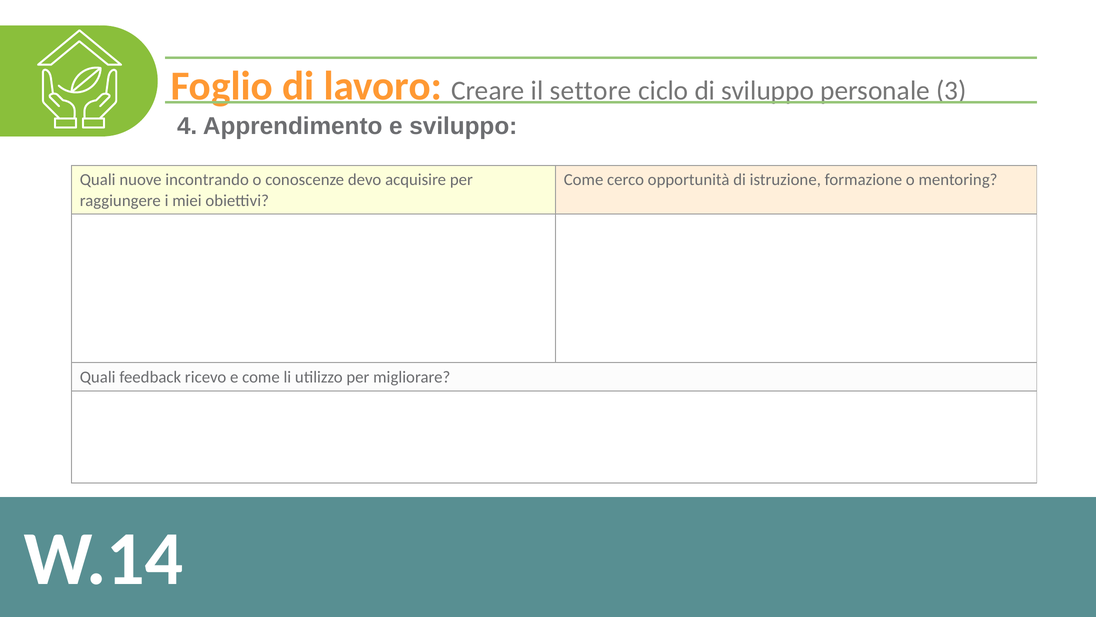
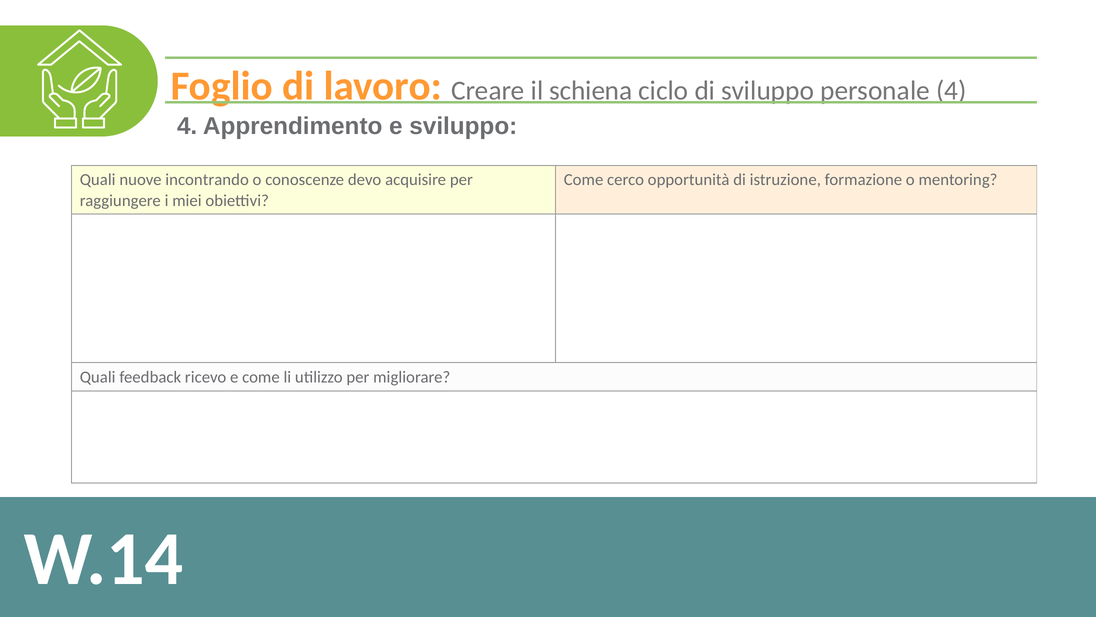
settore: settore -> schiena
personale 3: 3 -> 4
